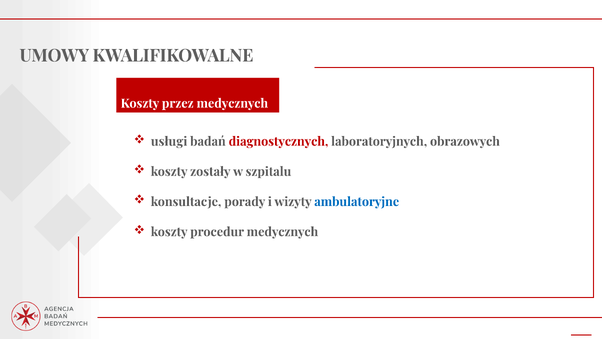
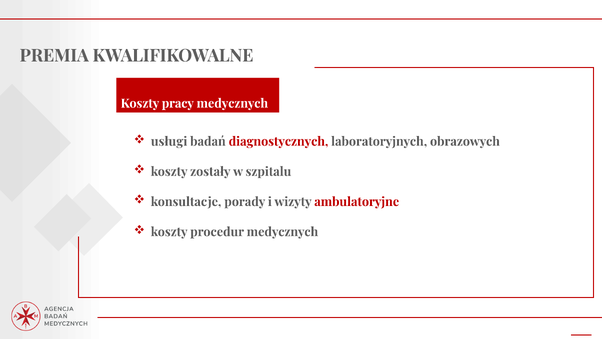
UMOWY: UMOWY -> PREMIA
przez: przez -> pracy
ambulatoryjne colour: blue -> red
